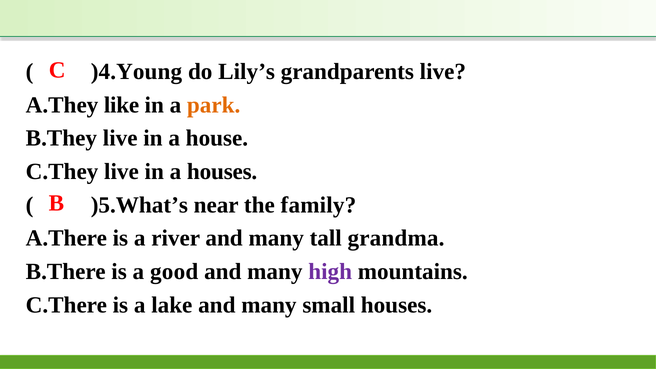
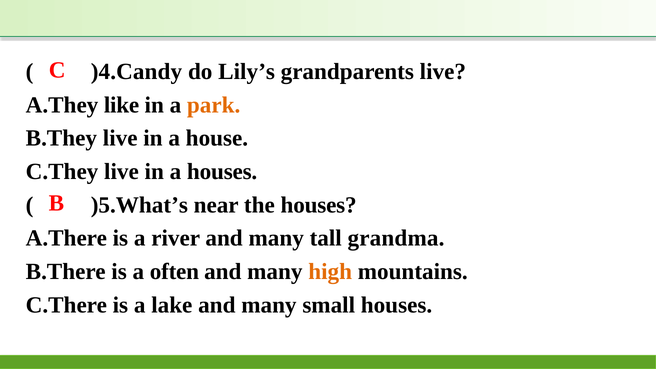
)4.Young: )4.Young -> )4.Candy
the family: family -> houses
good: good -> often
high colour: purple -> orange
